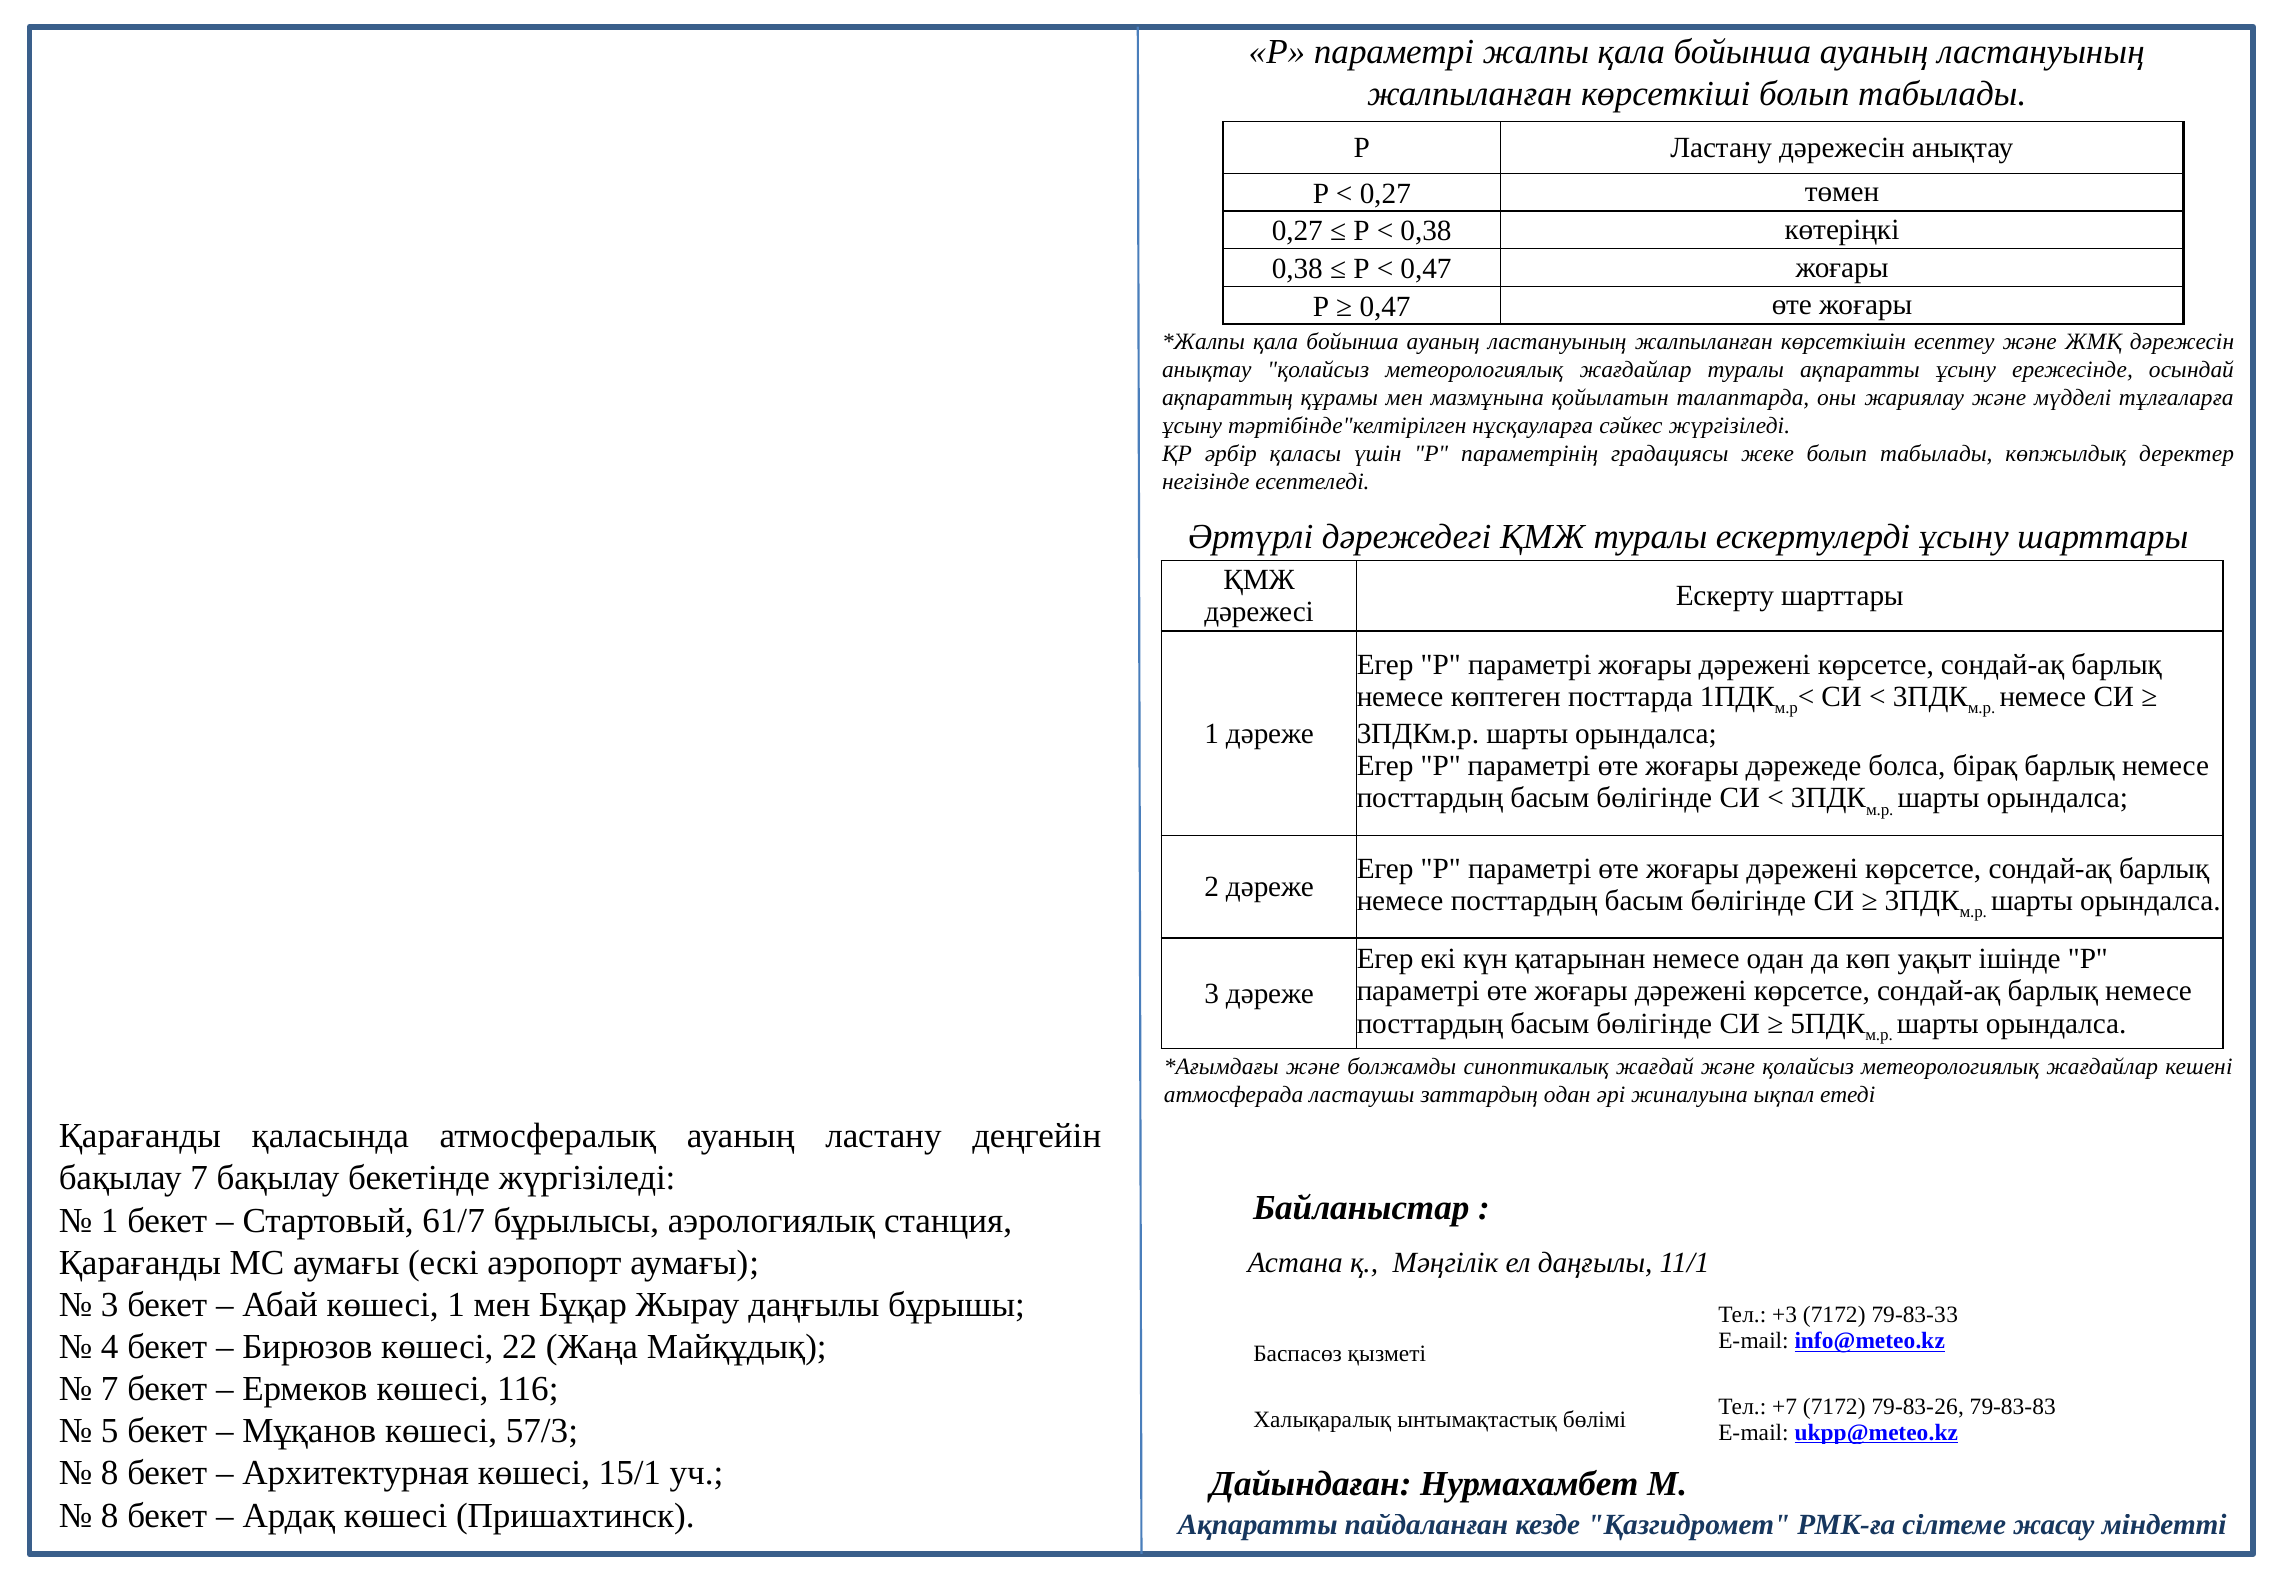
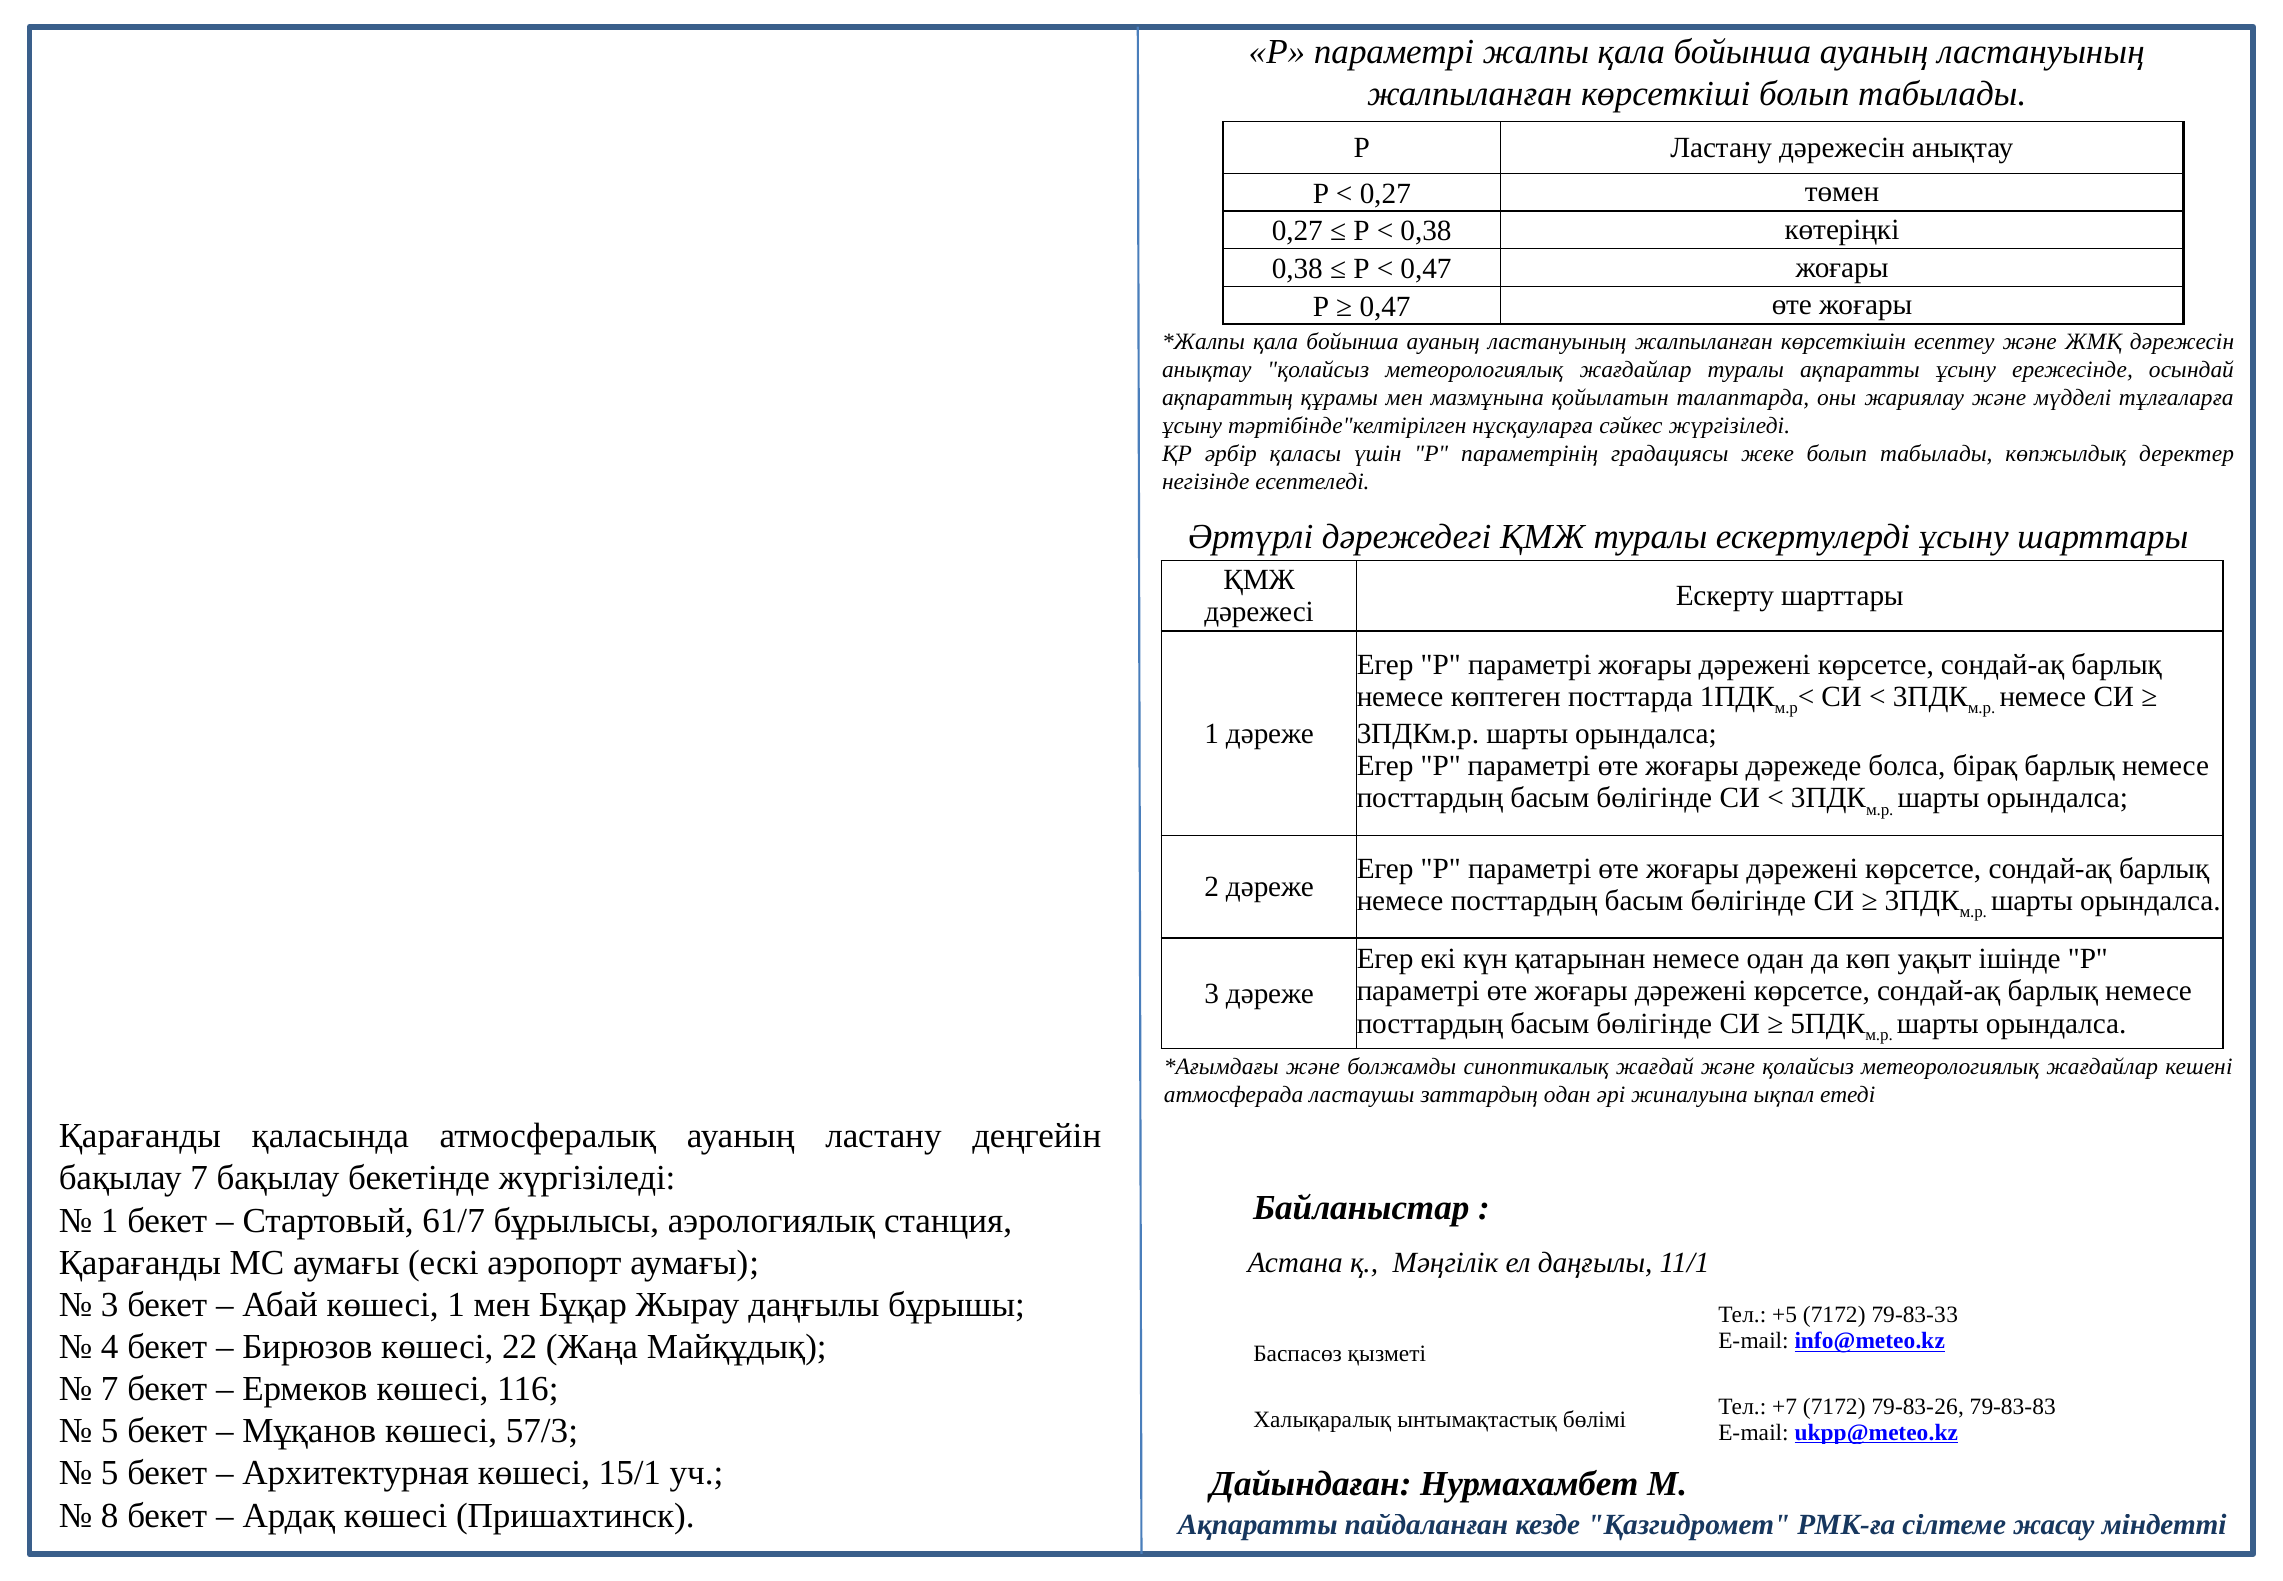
+3: +3 -> +5
8 at (110, 1473): 8 -> 5
